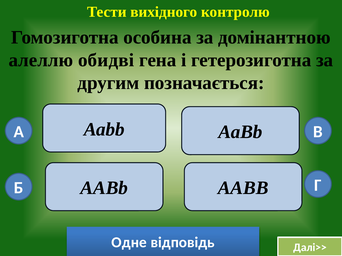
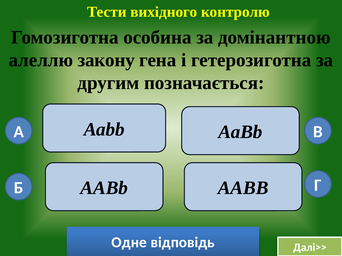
обидві: обидві -> закону
